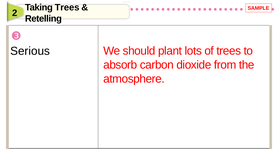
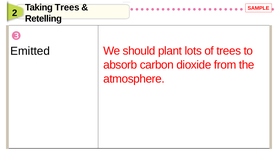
Serious: Serious -> Emitted
